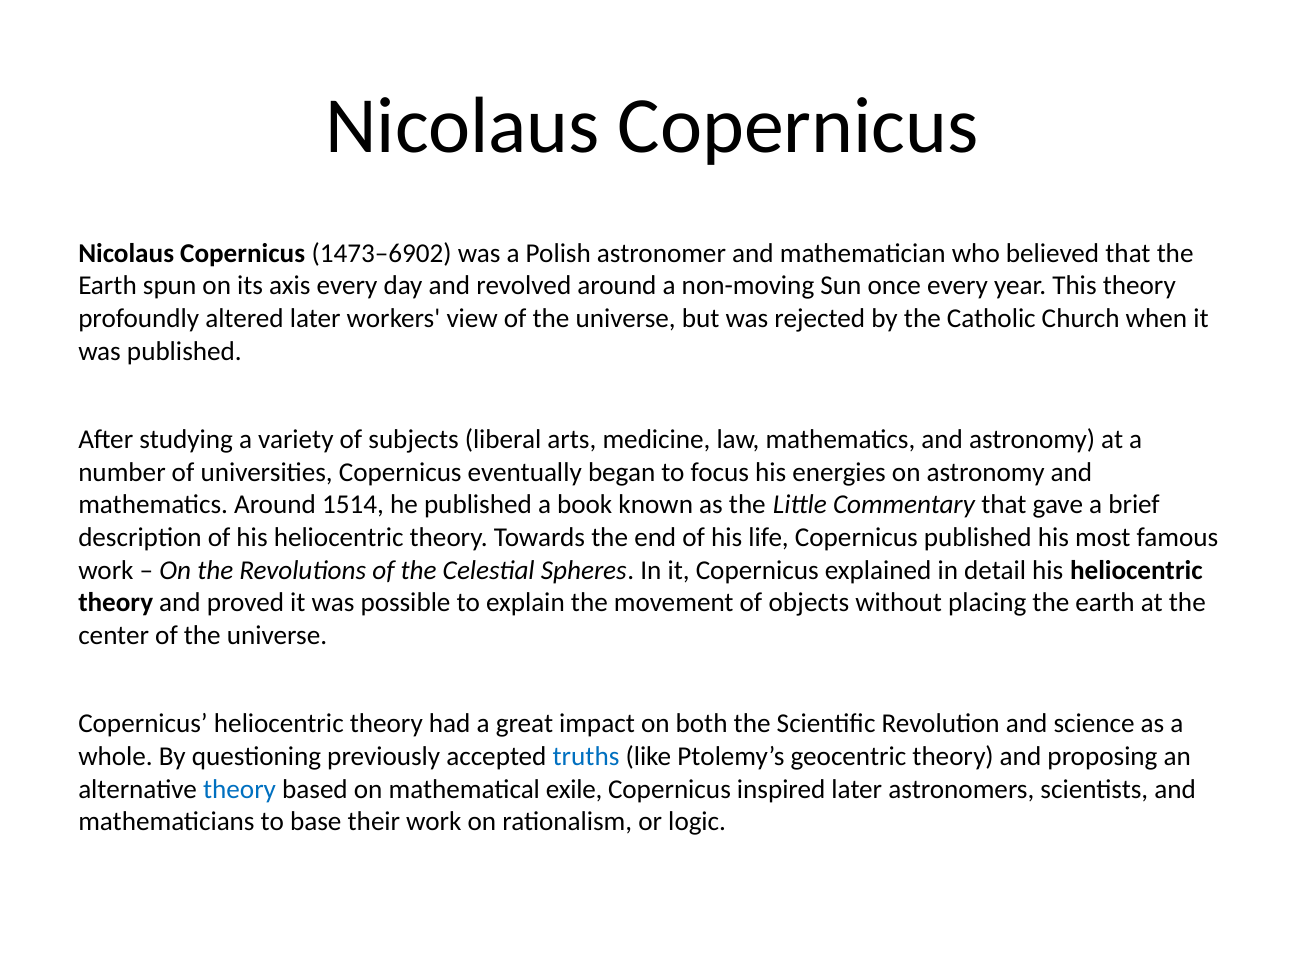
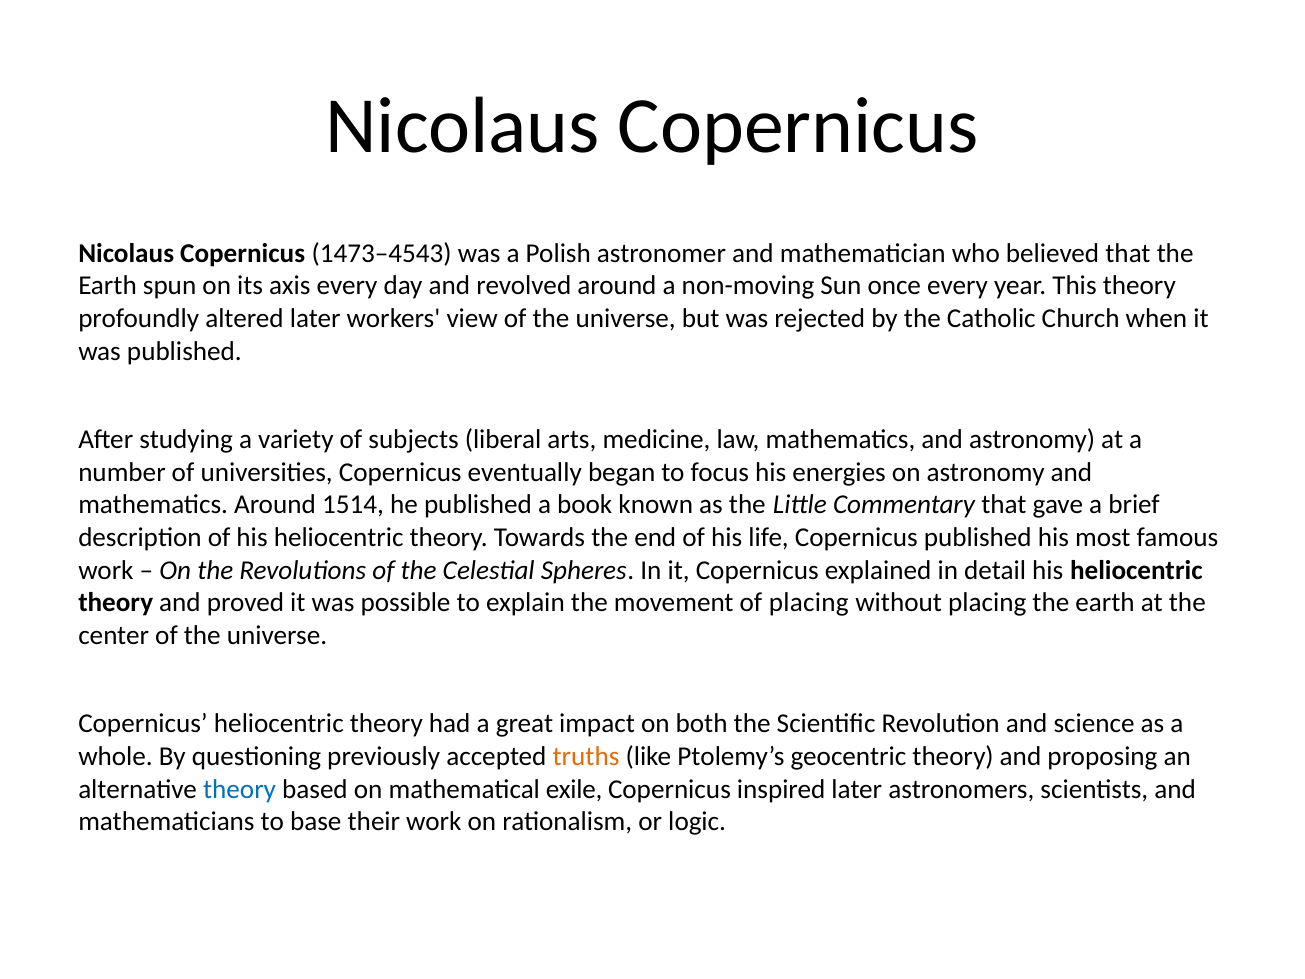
1473–6902: 1473–6902 -> 1473–4543
of objects: objects -> placing
truths colour: blue -> orange
